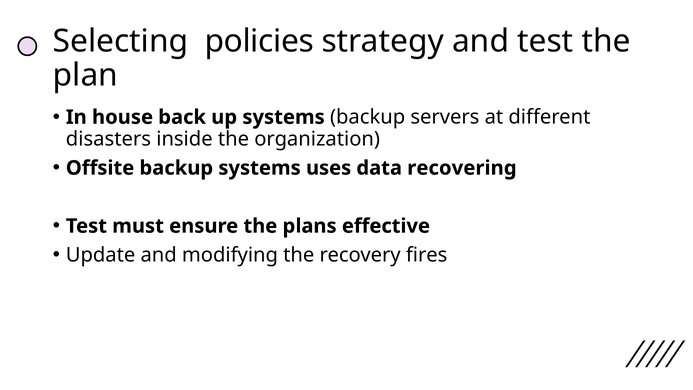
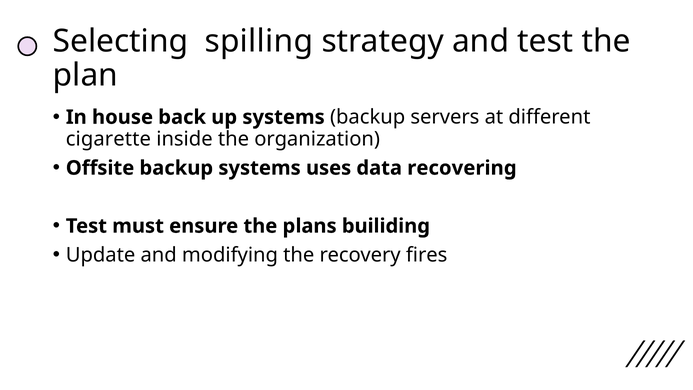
policies: policies -> spilling
disasters: disasters -> cigarette
effective: effective -> builiding
